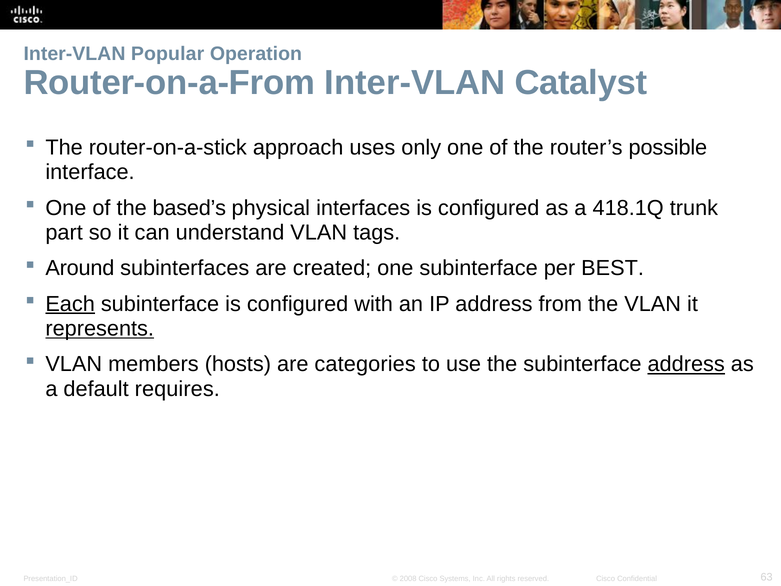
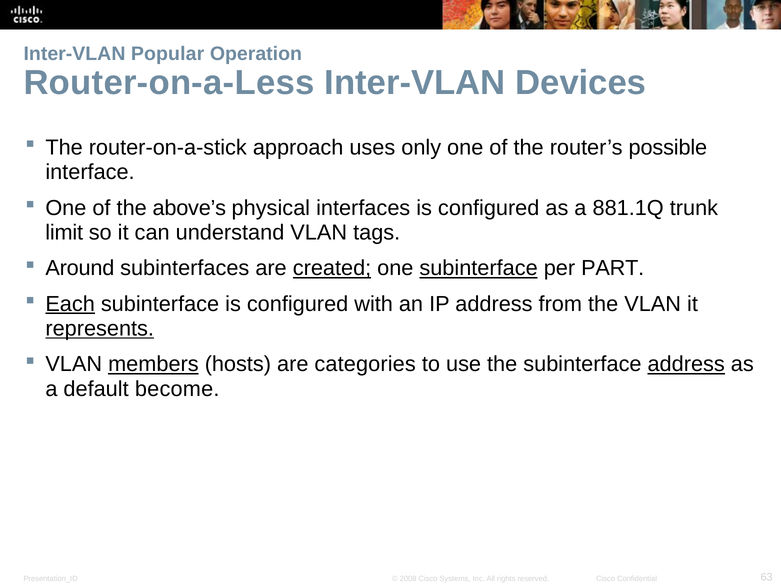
Router-on-a-From: Router-on-a-From -> Router-on-a-Less
Catalyst: Catalyst -> Devices
based’s: based’s -> above’s
418.1Q: 418.1Q -> 881.1Q
part: part -> limit
created underline: none -> present
subinterface at (479, 268) underline: none -> present
BEST: BEST -> PART
members underline: none -> present
requires: requires -> become
